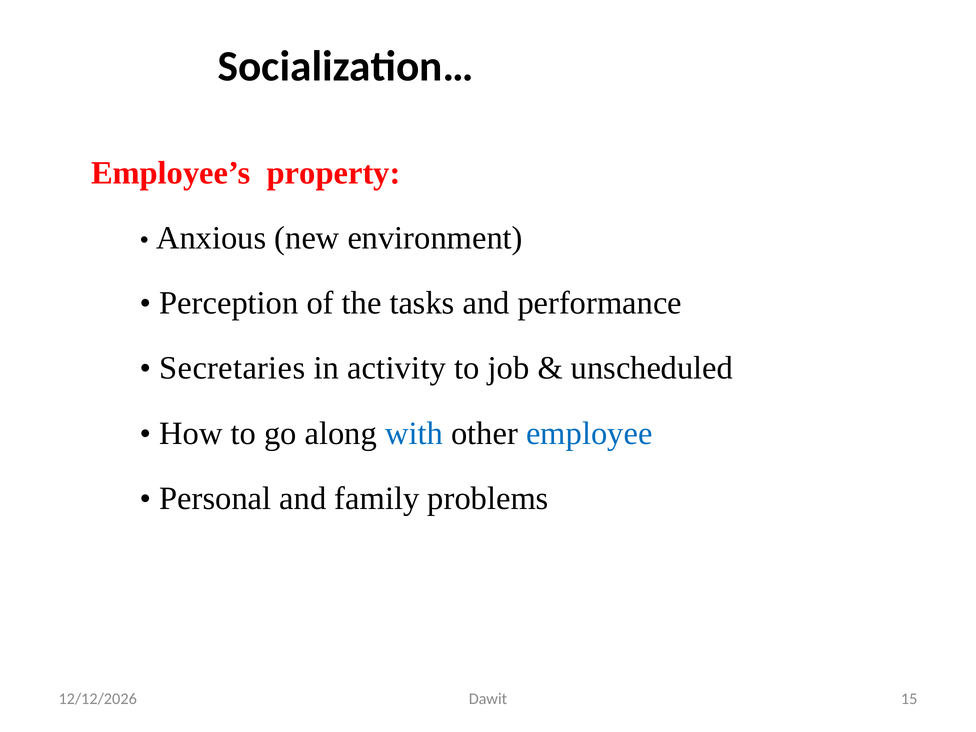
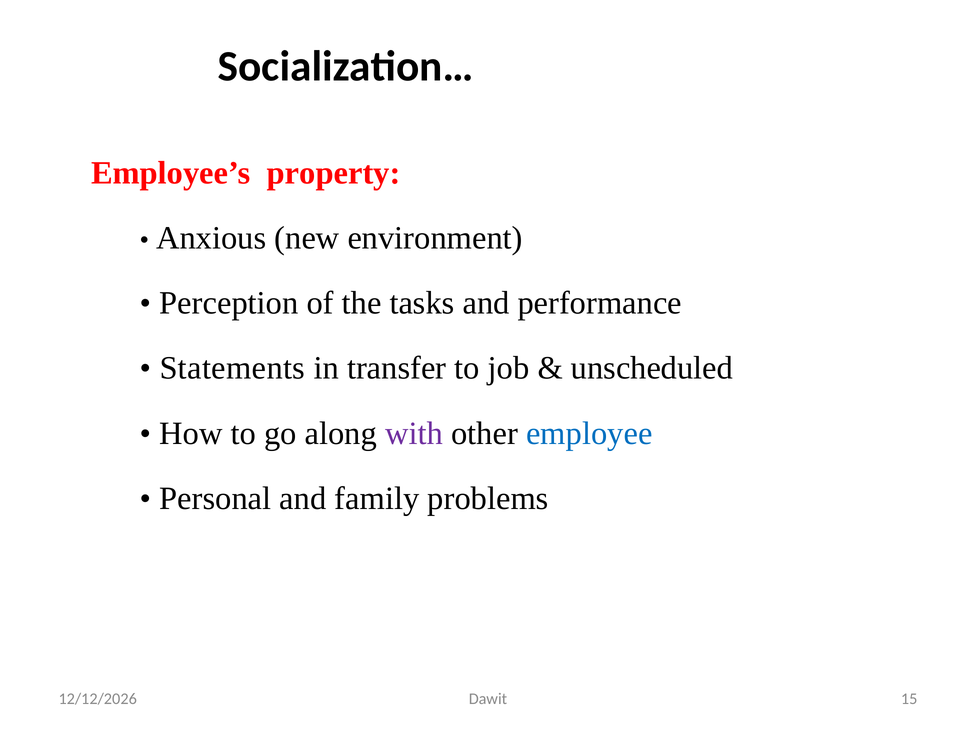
Secretaries: Secretaries -> Statements
activity: activity -> transfer
with colour: blue -> purple
